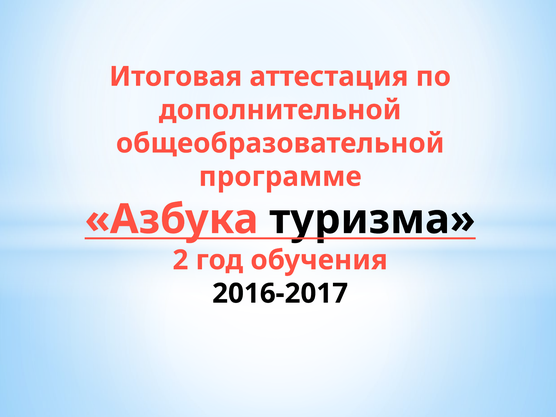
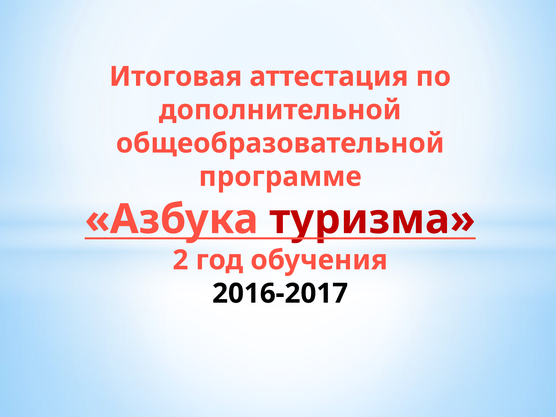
туризма colour: black -> red
